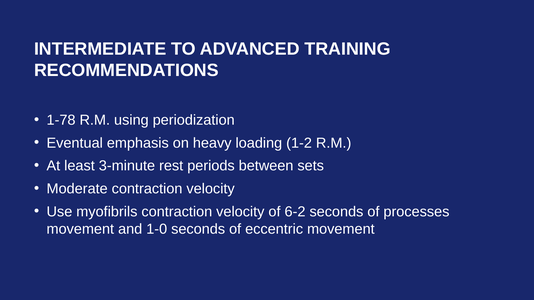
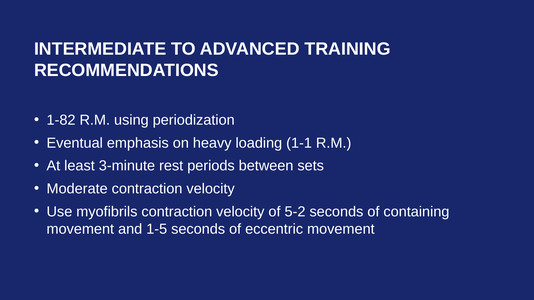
1-78: 1-78 -> 1-82
1-2: 1-2 -> 1-1
6-2: 6-2 -> 5-2
processes: processes -> containing
1-0: 1-0 -> 1-5
